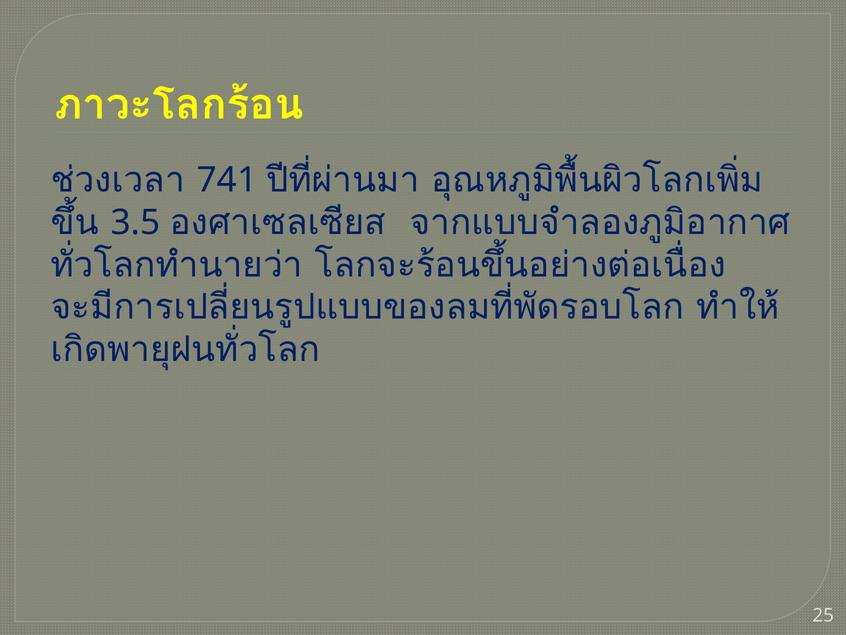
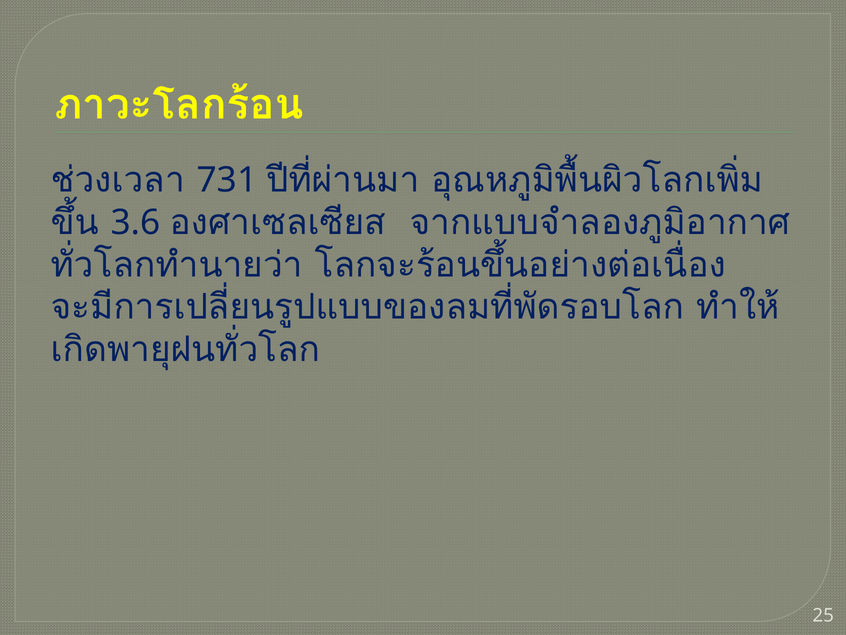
741: 741 -> 731
3.5: 3.5 -> 3.6
